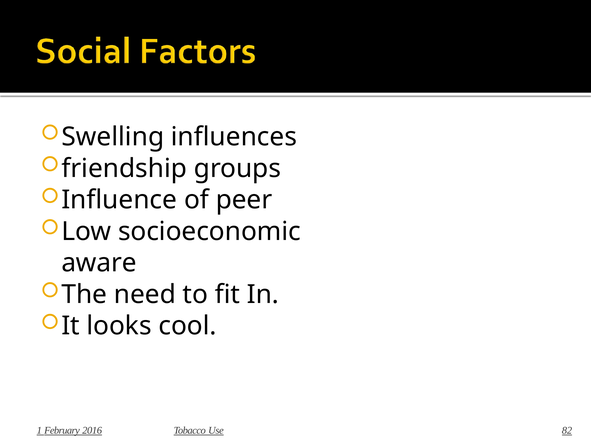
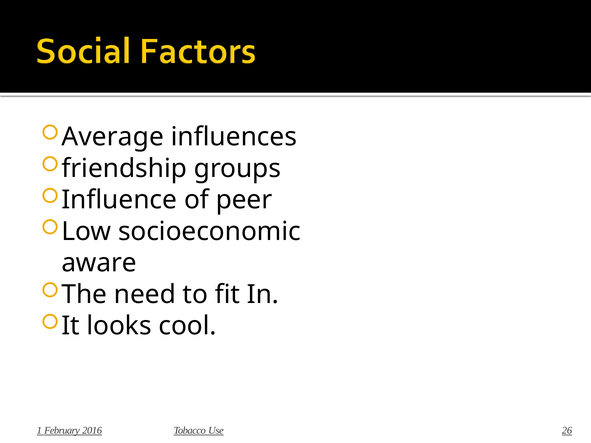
Swelling: Swelling -> Average
82: 82 -> 26
